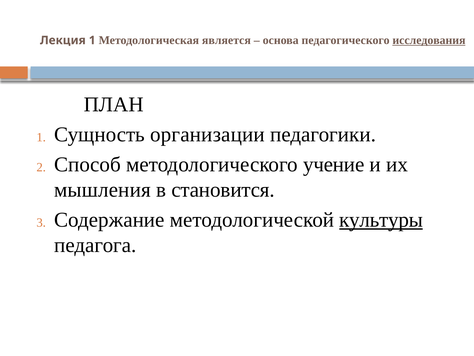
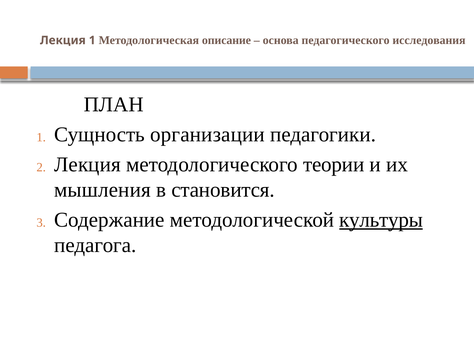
является: является -> описание
исследования underline: present -> none
Способ at (88, 164): Способ -> Лекция
учение: учение -> теории
